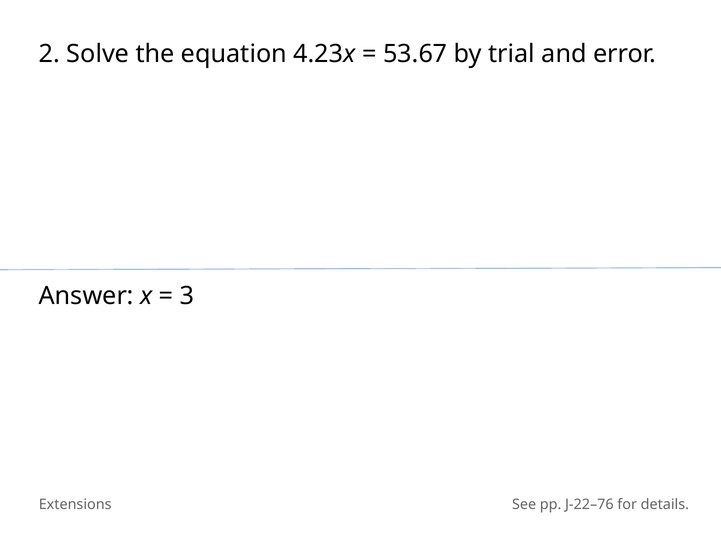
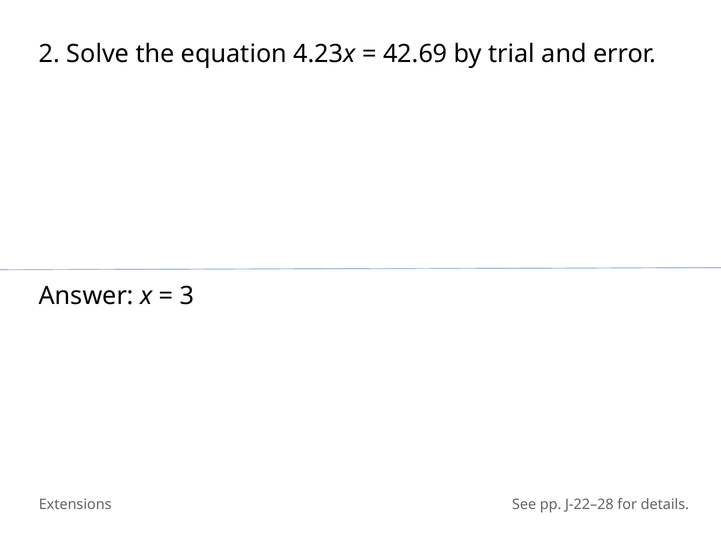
53.67: 53.67 -> 42.69
J-22–76: J-22–76 -> J-22–28
